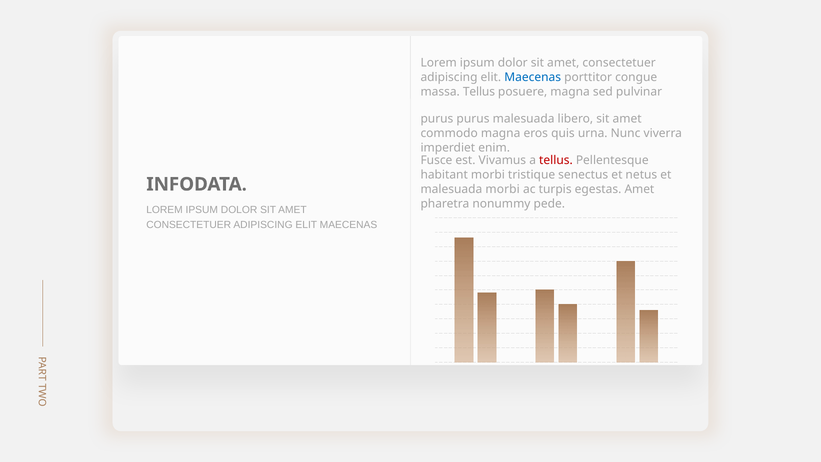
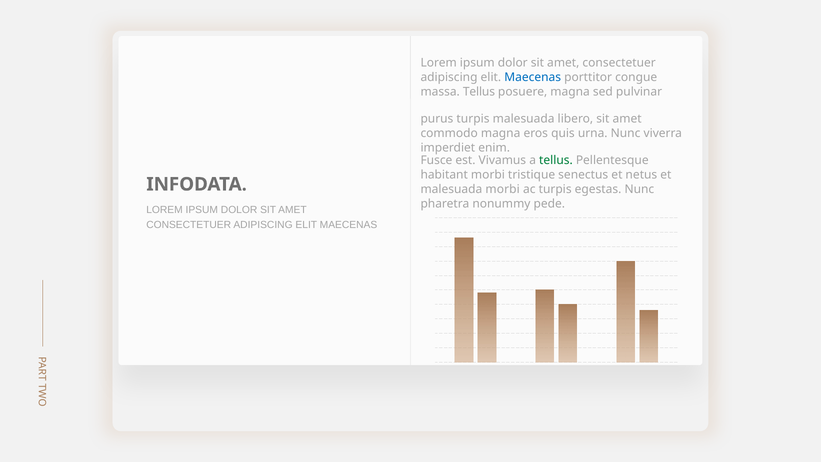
purus purus: purus -> turpis
tellus at (556, 160) colour: red -> green
egestas Amet: Amet -> Nunc
